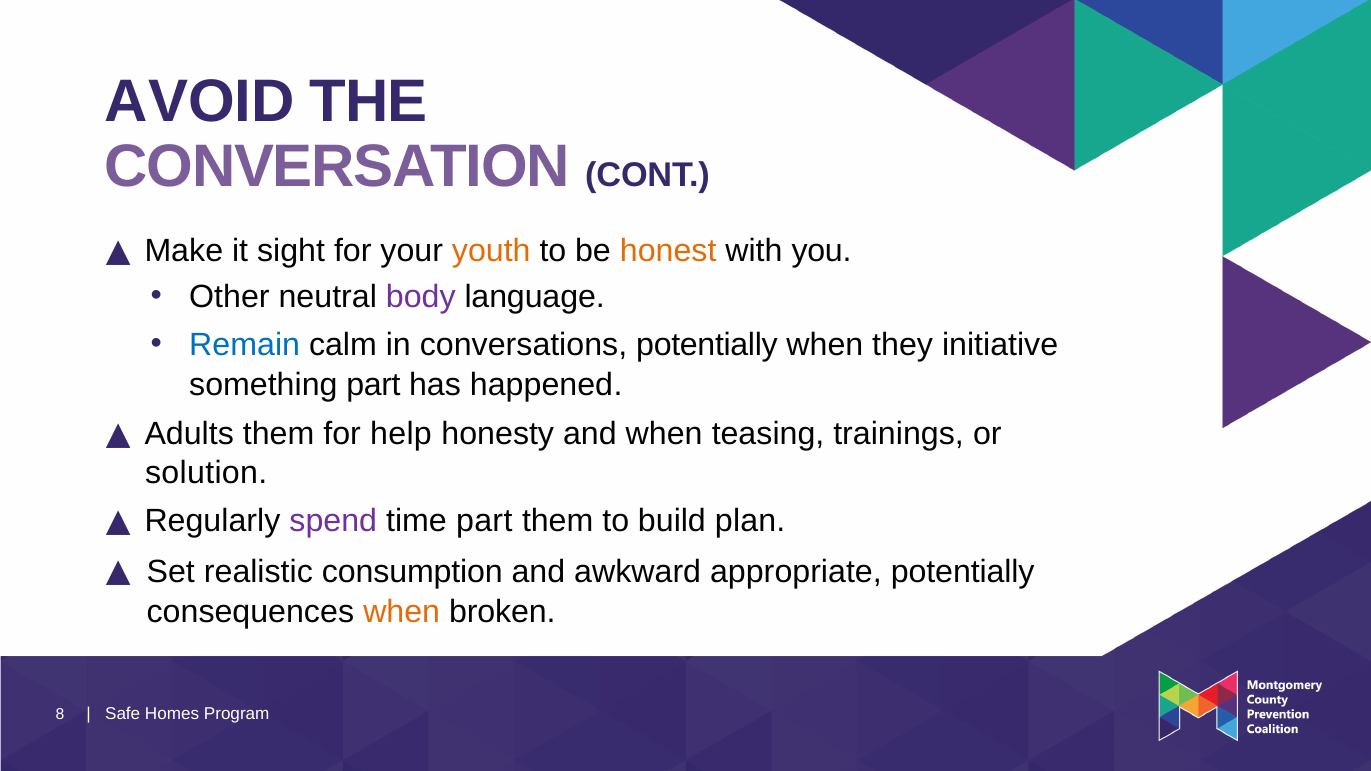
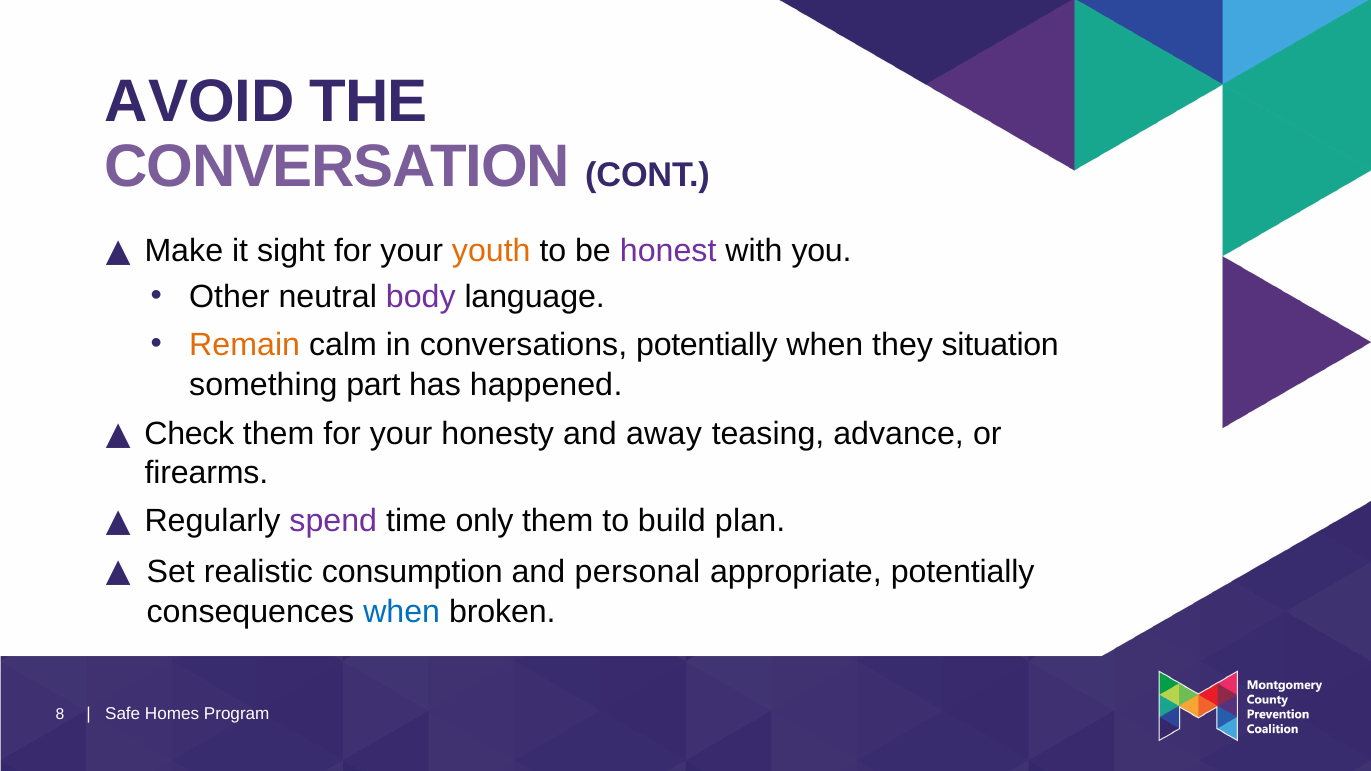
honest colour: orange -> purple
Remain colour: blue -> orange
initiative: initiative -> situation
Adults: Adults -> Check
them for help: help -> your
and when: when -> away
trainings: trainings -> advance
solution: solution -> firearms
time part: part -> only
awkward: awkward -> personal
when at (402, 613) colour: orange -> blue
